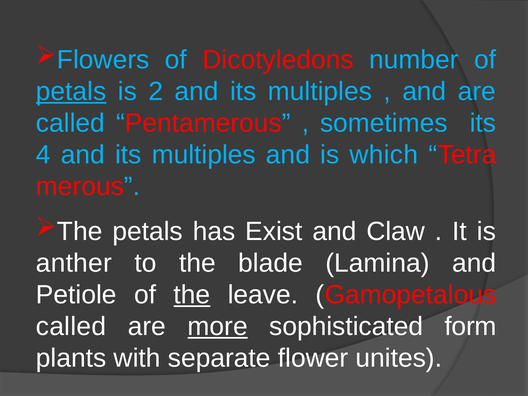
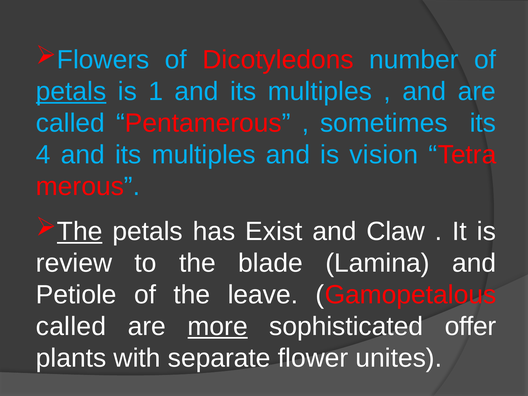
2: 2 -> 1
which: which -> vision
The at (80, 231) underline: none -> present
anther: anther -> review
the at (192, 295) underline: present -> none
form: form -> offer
